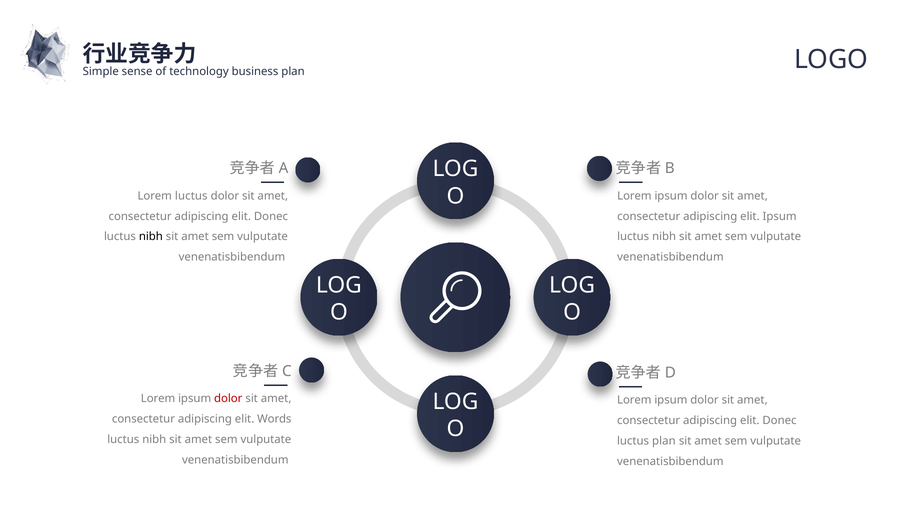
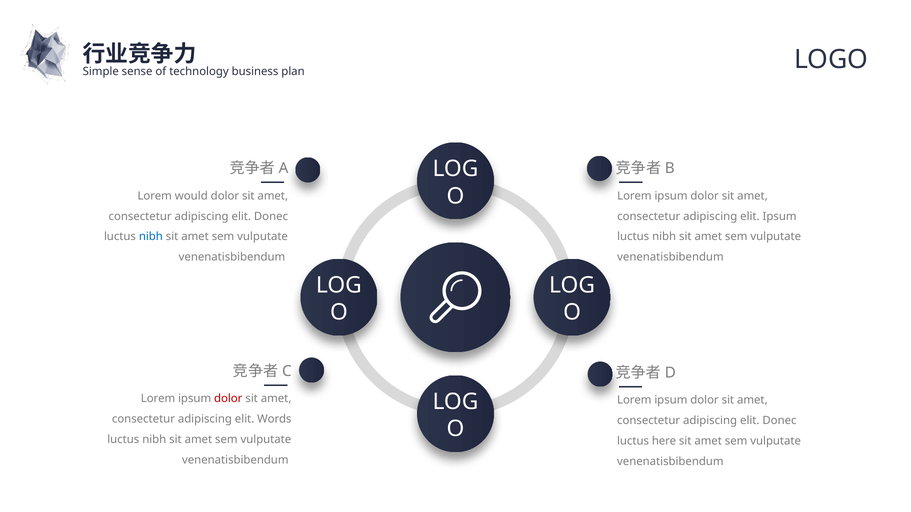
Lorem luctus: luctus -> would
nibh at (151, 237) colour: black -> blue
luctus plan: plan -> here
